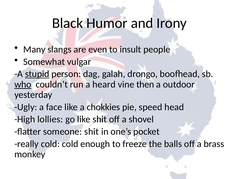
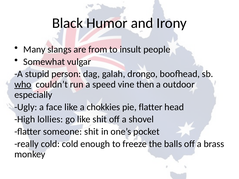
even: even -> from
stupid underline: present -> none
heard: heard -> speed
yesterday: yesterday -> especially
pie speed: speed -> flatter
